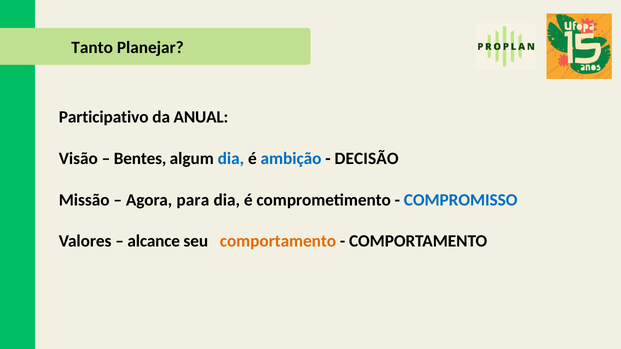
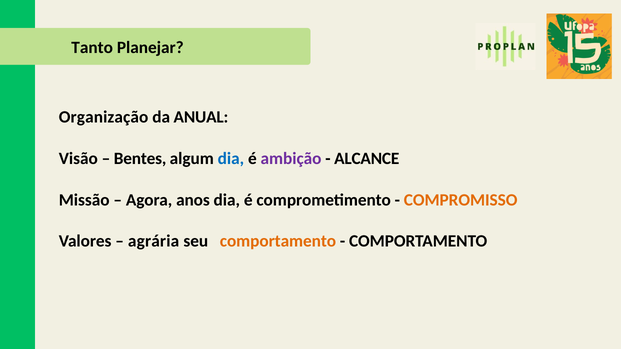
Participativo: Participativo -> Organização
ambição colour: blue -> purple
DECISÃO: DECISÃO -> ALCANCE
para: para -> anos
COMPROMISSO colour: blue -> orange
alcance: alcance -> agrária
